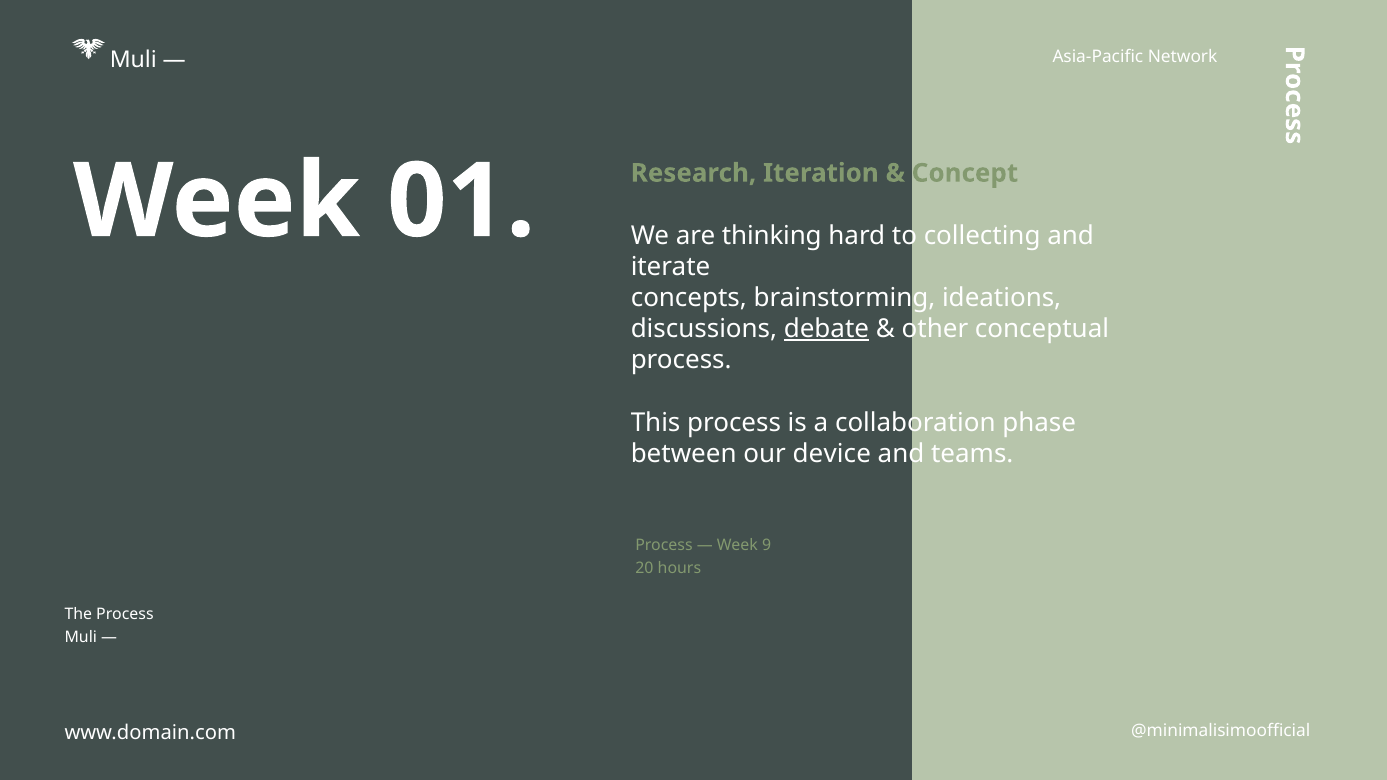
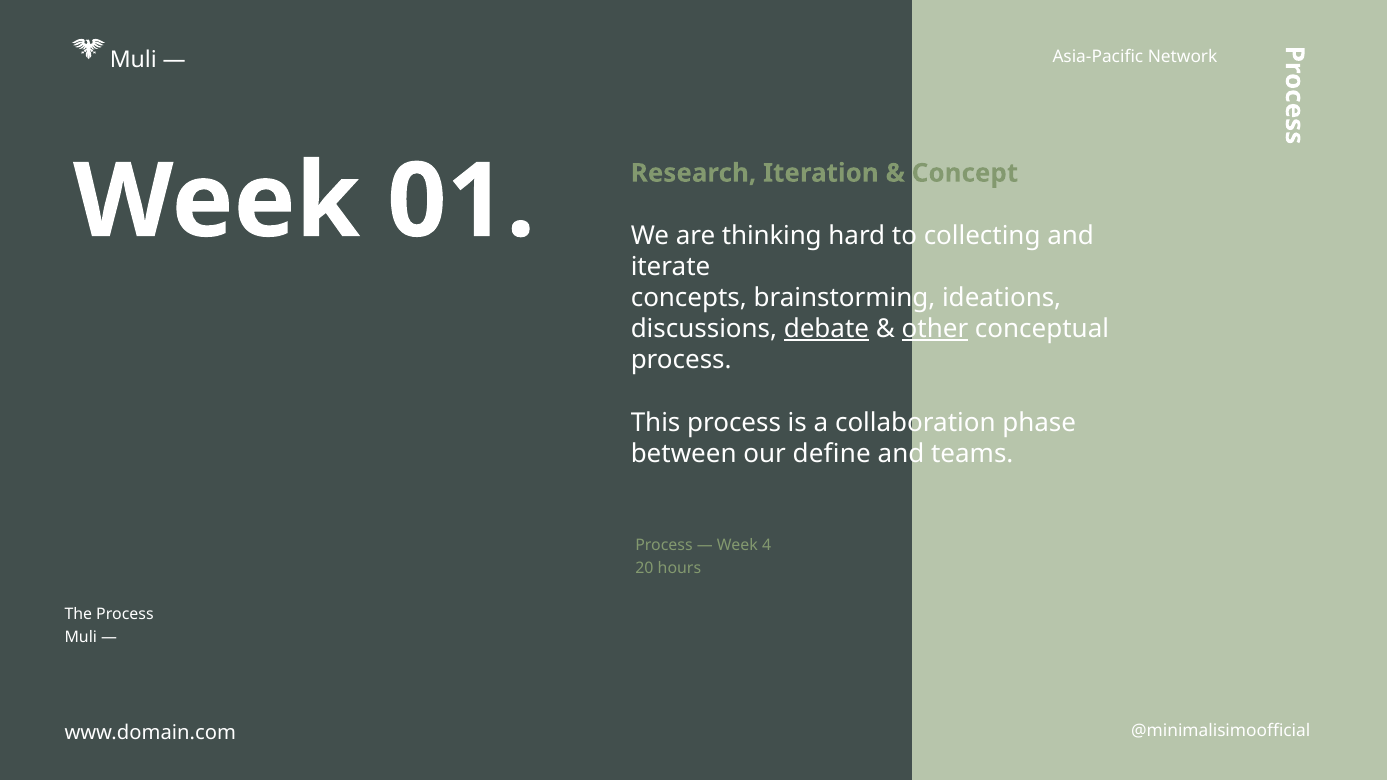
other underline: none -> present
device: device -> define
9: 9 -> 4
